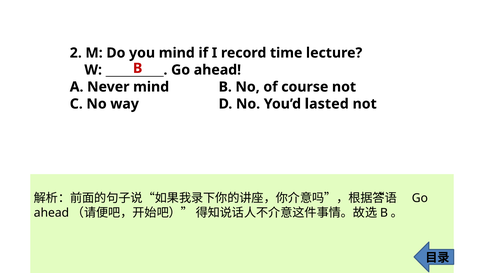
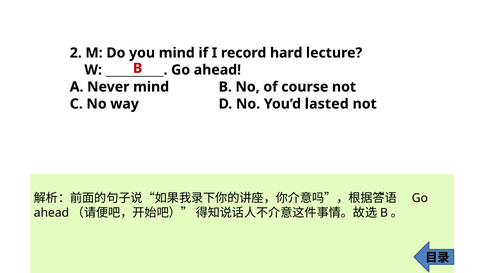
time: time -> hard
